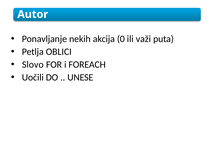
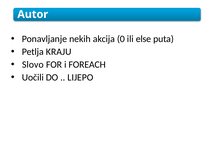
važi: važi -> else
OBLICI: OBLICI -> KRAJU
UNESE: UNESE -> LIJEPO
